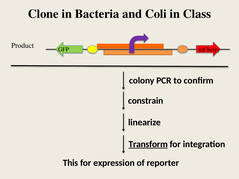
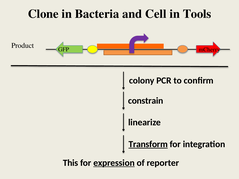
Coli: Coli -> Cell
Class: Class -> Tools
expression underline: none -> present
